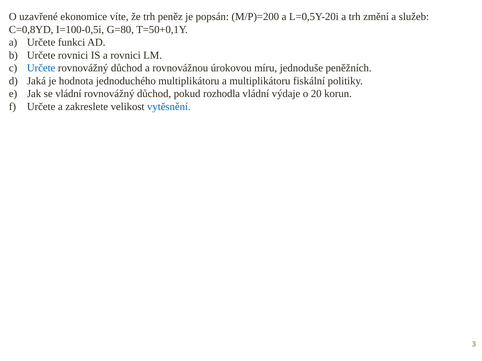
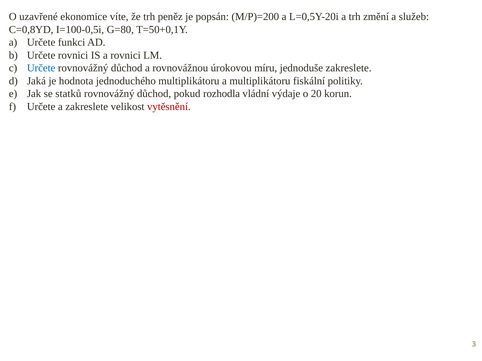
jednoduše peněžních: peněžních -> zakreslete
se vládní: vládní -> statků
vytěsnění colour: blue -> red
